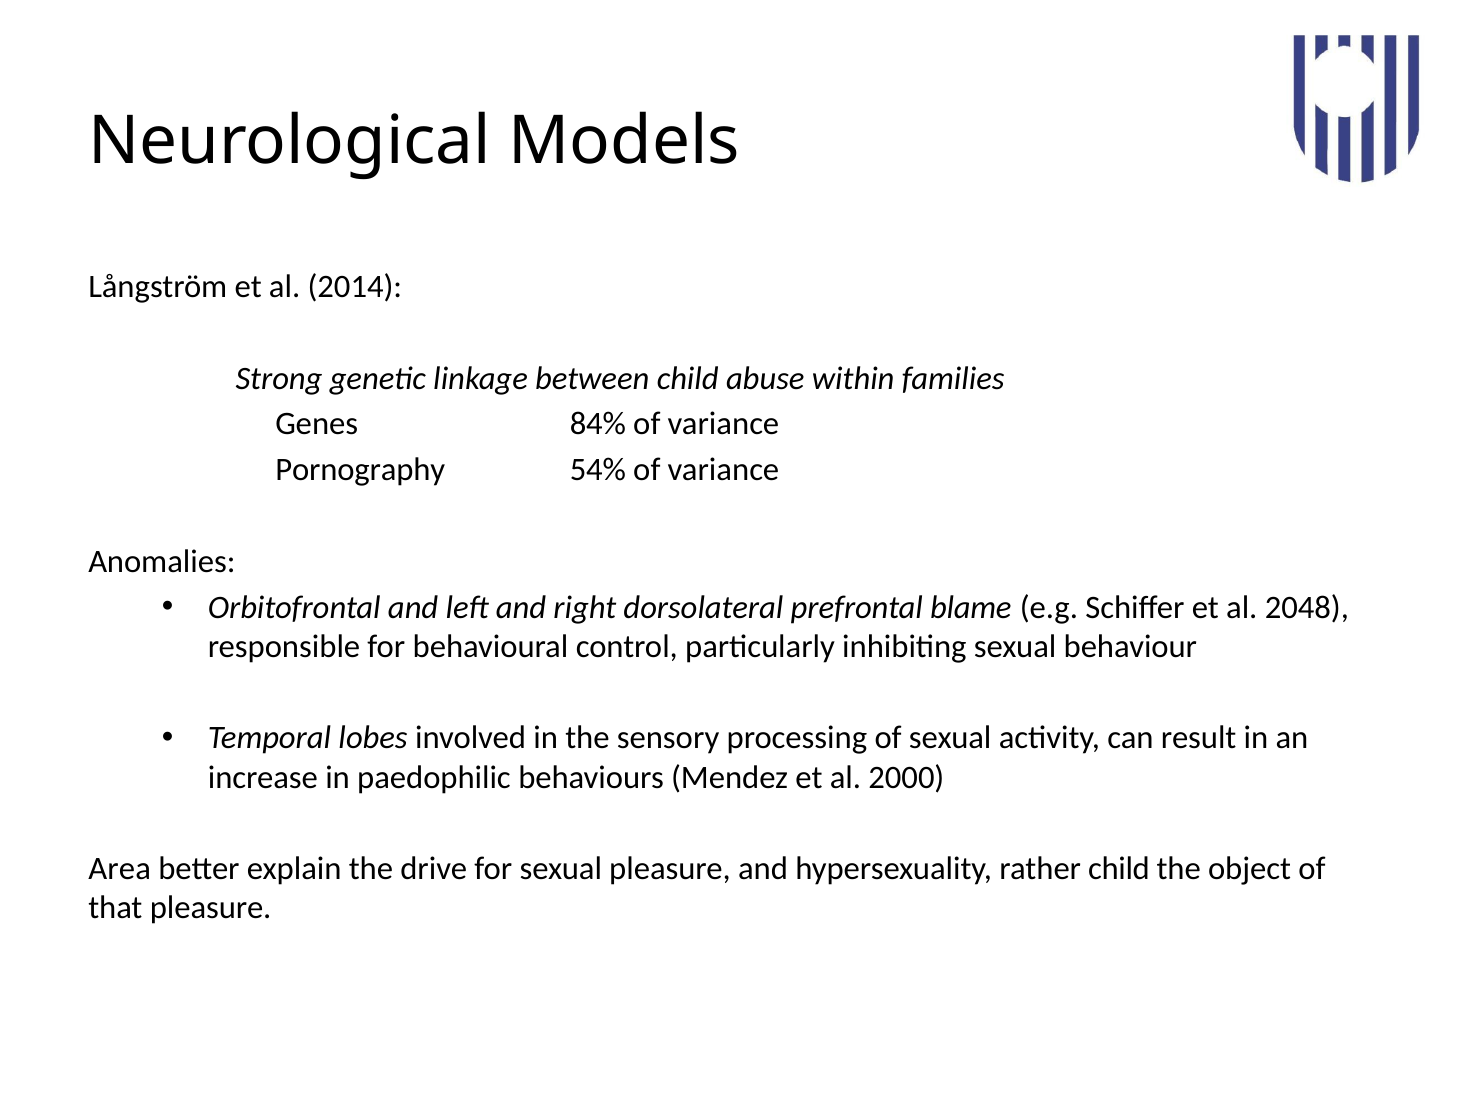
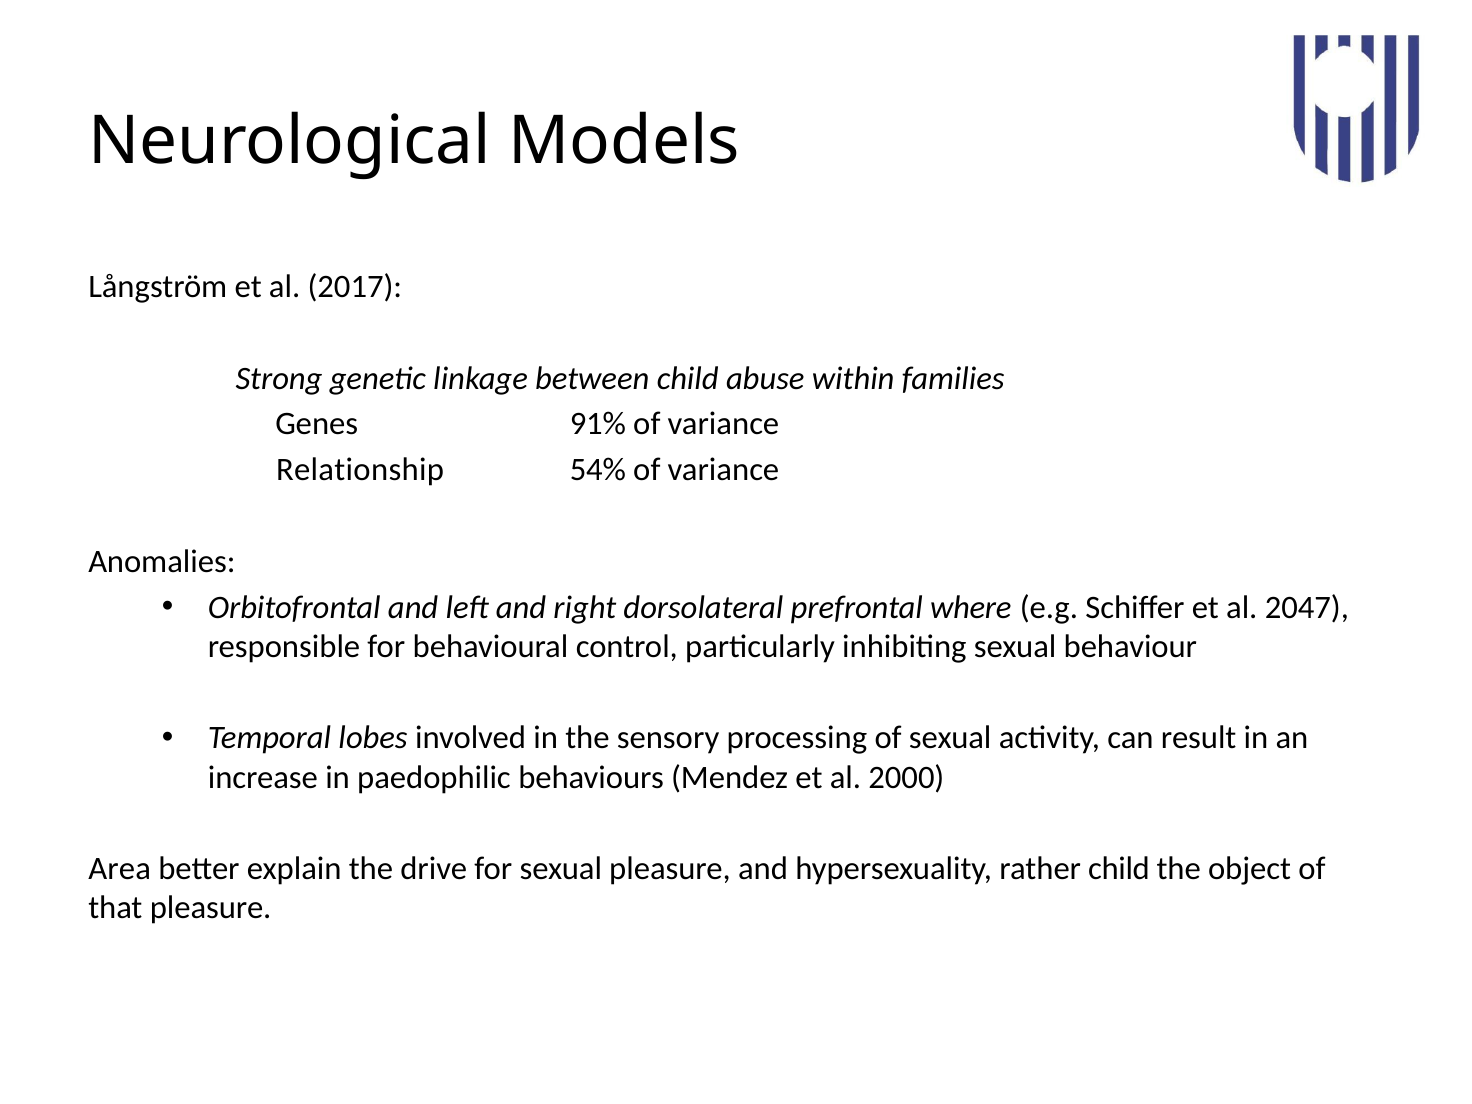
2014: 2014 -> 2017
84%: 84% -> 91%
Pornography: Pornography -> Relationship
blame: blame -> where
2048: 2048 -> 2047
